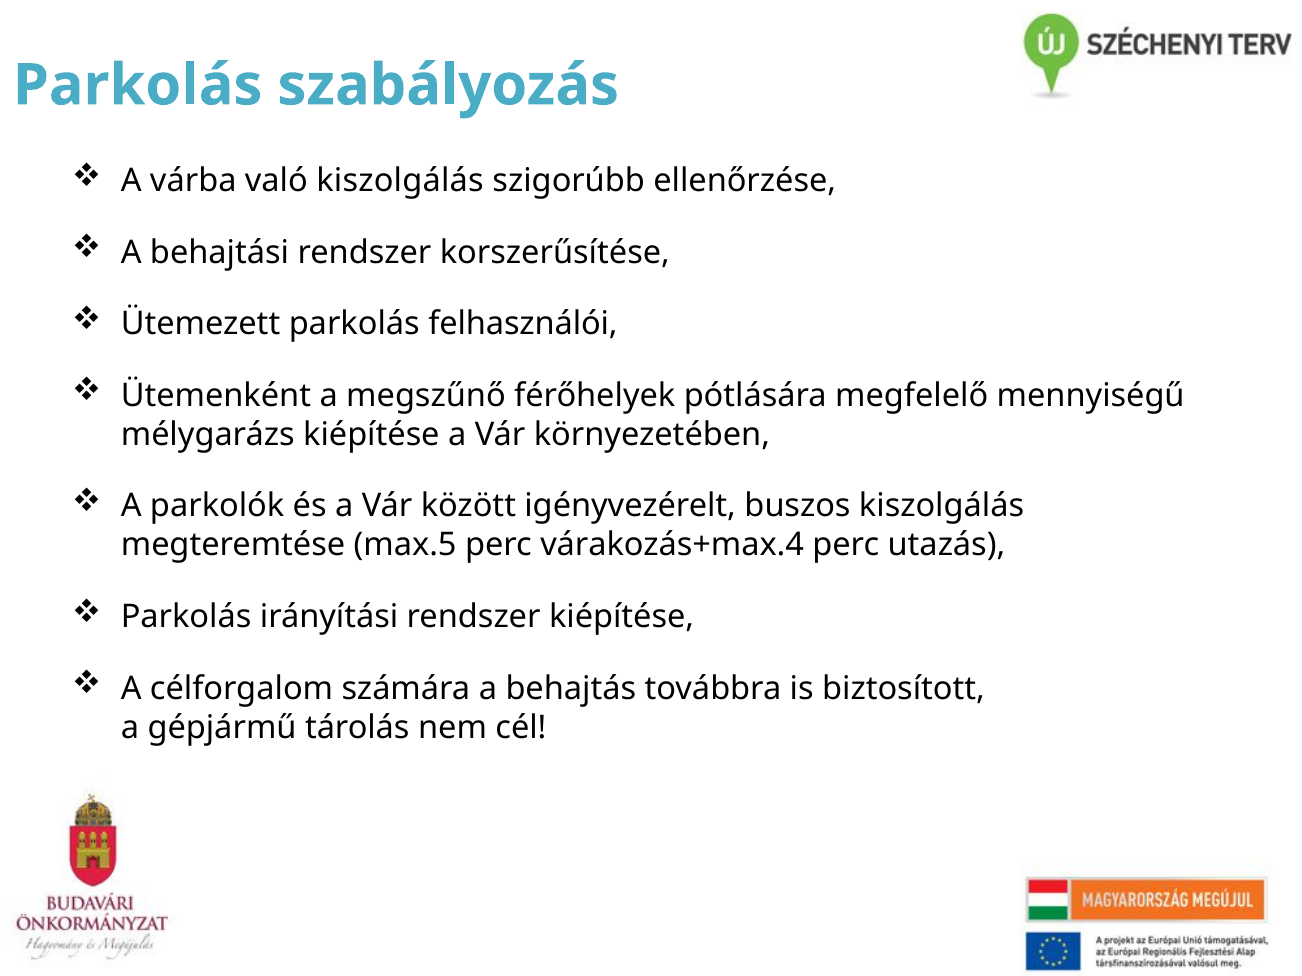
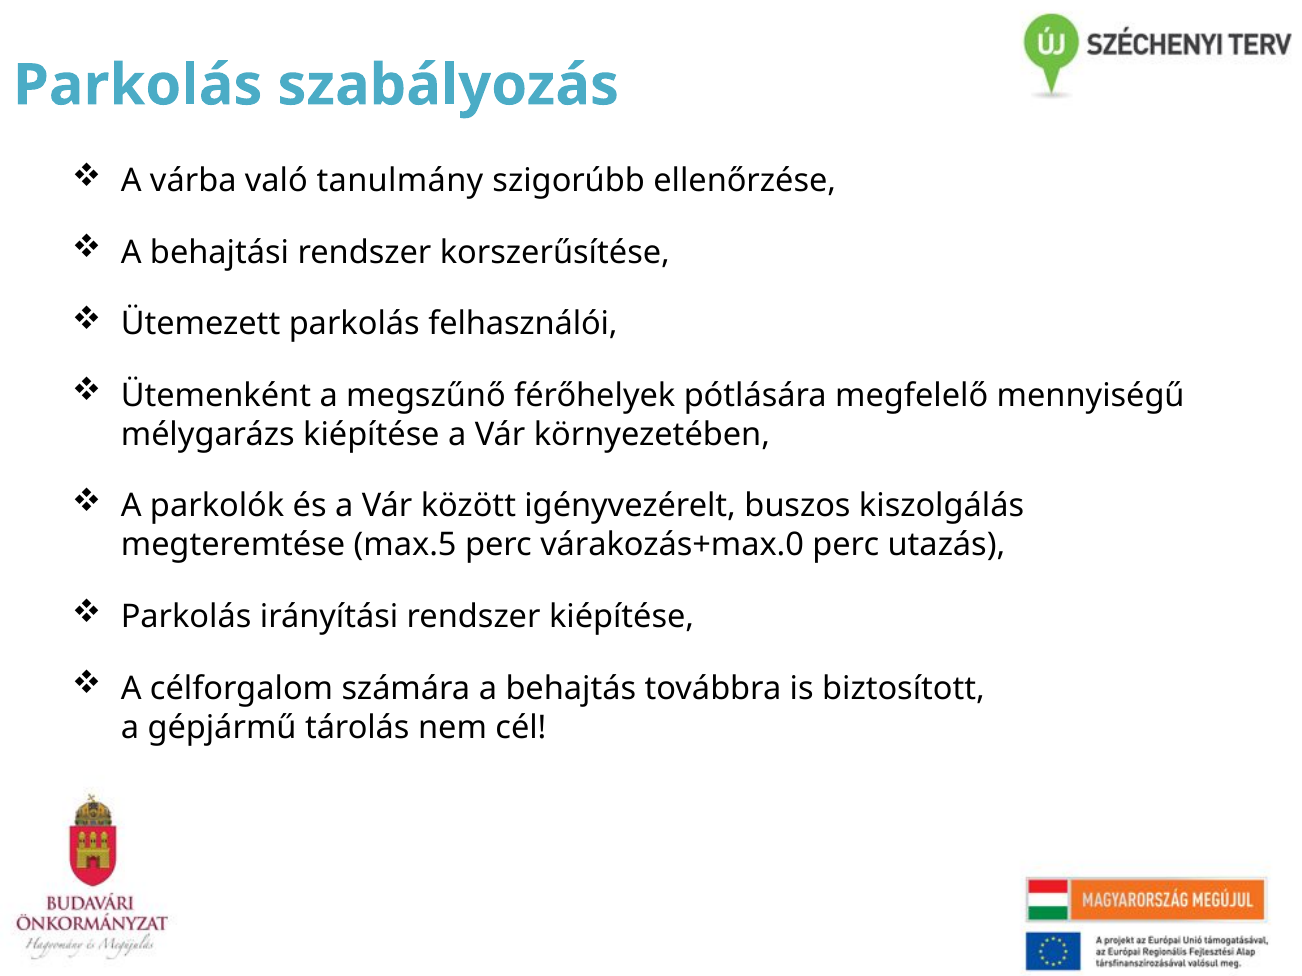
való kiszolgálás: kiszolgálás -> tanulmány
várakozás+max.4: várakozás+max.4 -> várakozás+max.0
